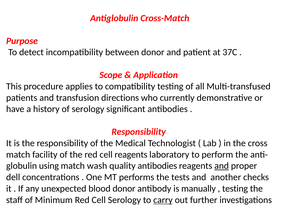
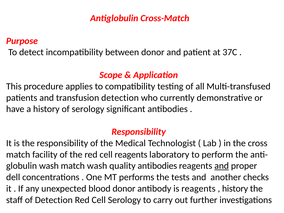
transfusion directions: directions -> detection
using at (49, 166): using -> wash
is manually: manually -> reagents
testing at (235, 189): testing -> history
of Minimum: Minimum -> Detection
carry underline: present -> none
